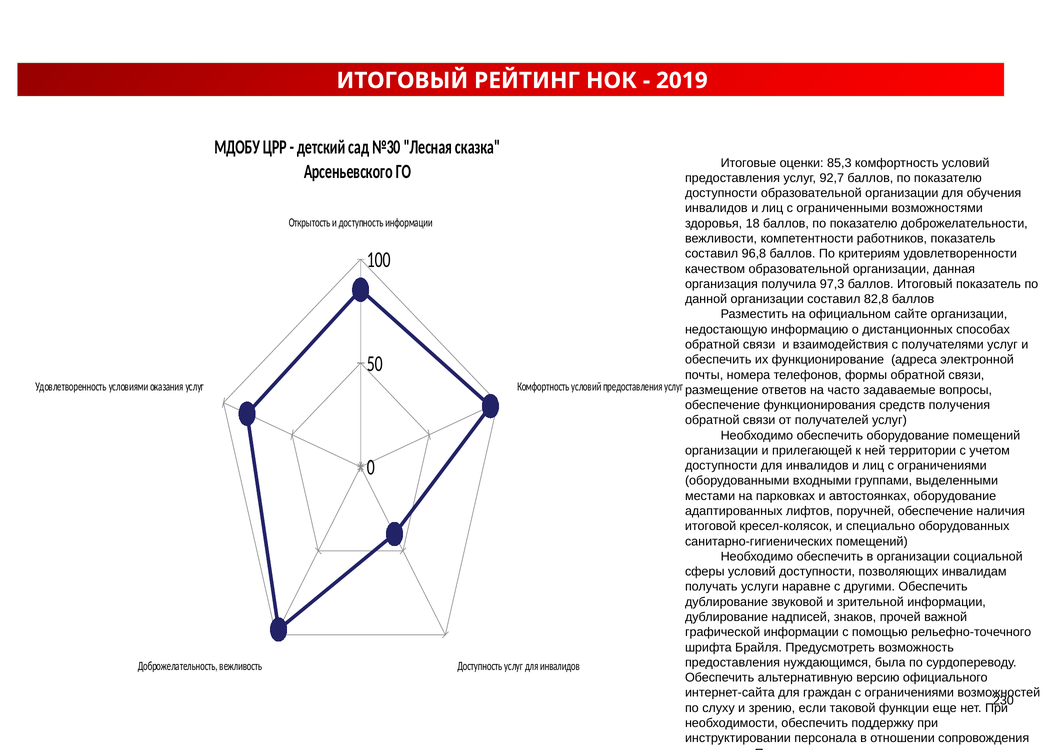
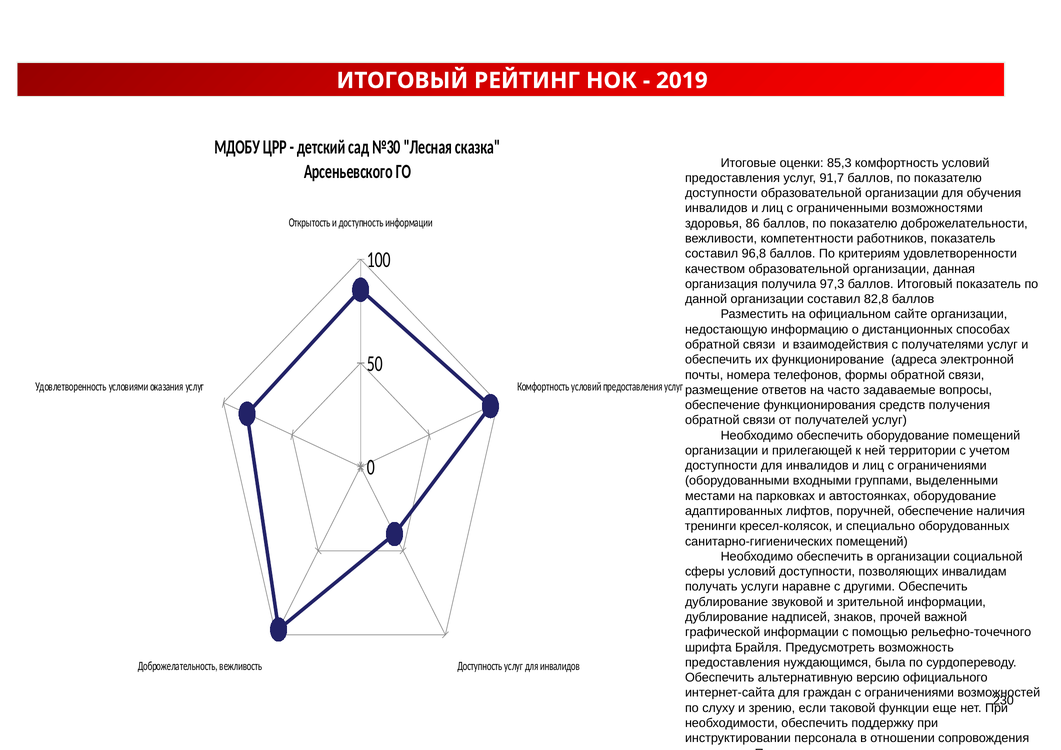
92,7: 92,7 -> 91,7
18: 18 -> 86
итоговой: итоговой -> тренинги
